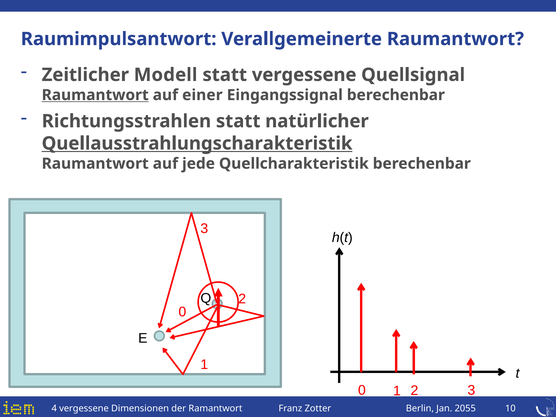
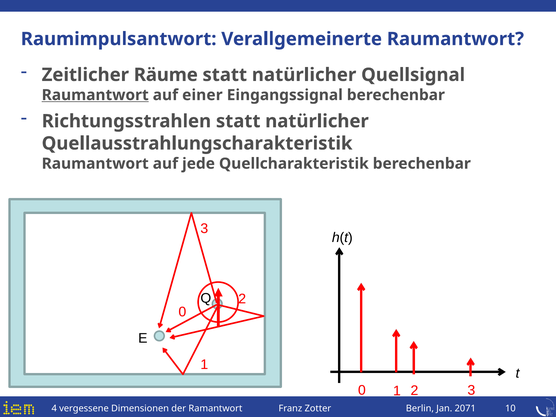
Modell: Modell -> Räume
vergessene at (304, 75): vergessene -> natürlicher
Quellausstrahlungscharakteristik underline: present -> none
2055: 2055 -> 2071
